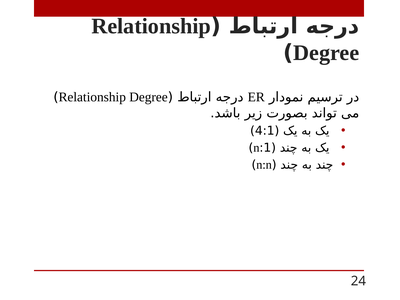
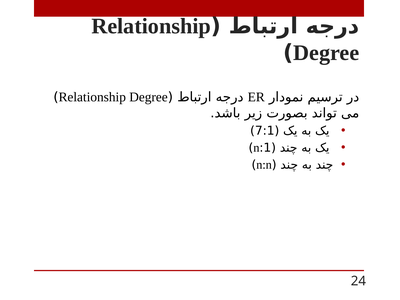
4:1: 4:1 -> 7:1
